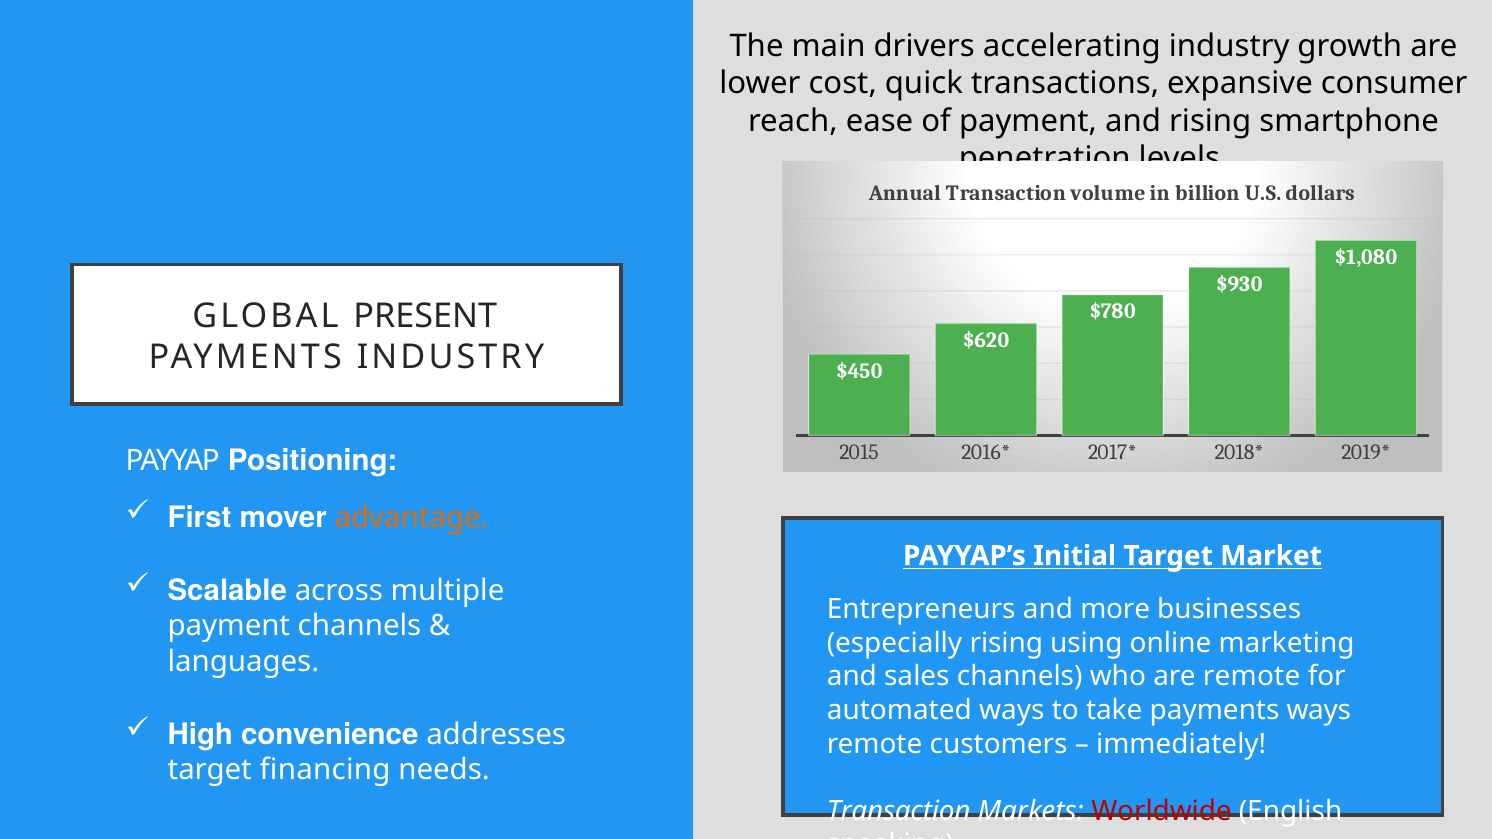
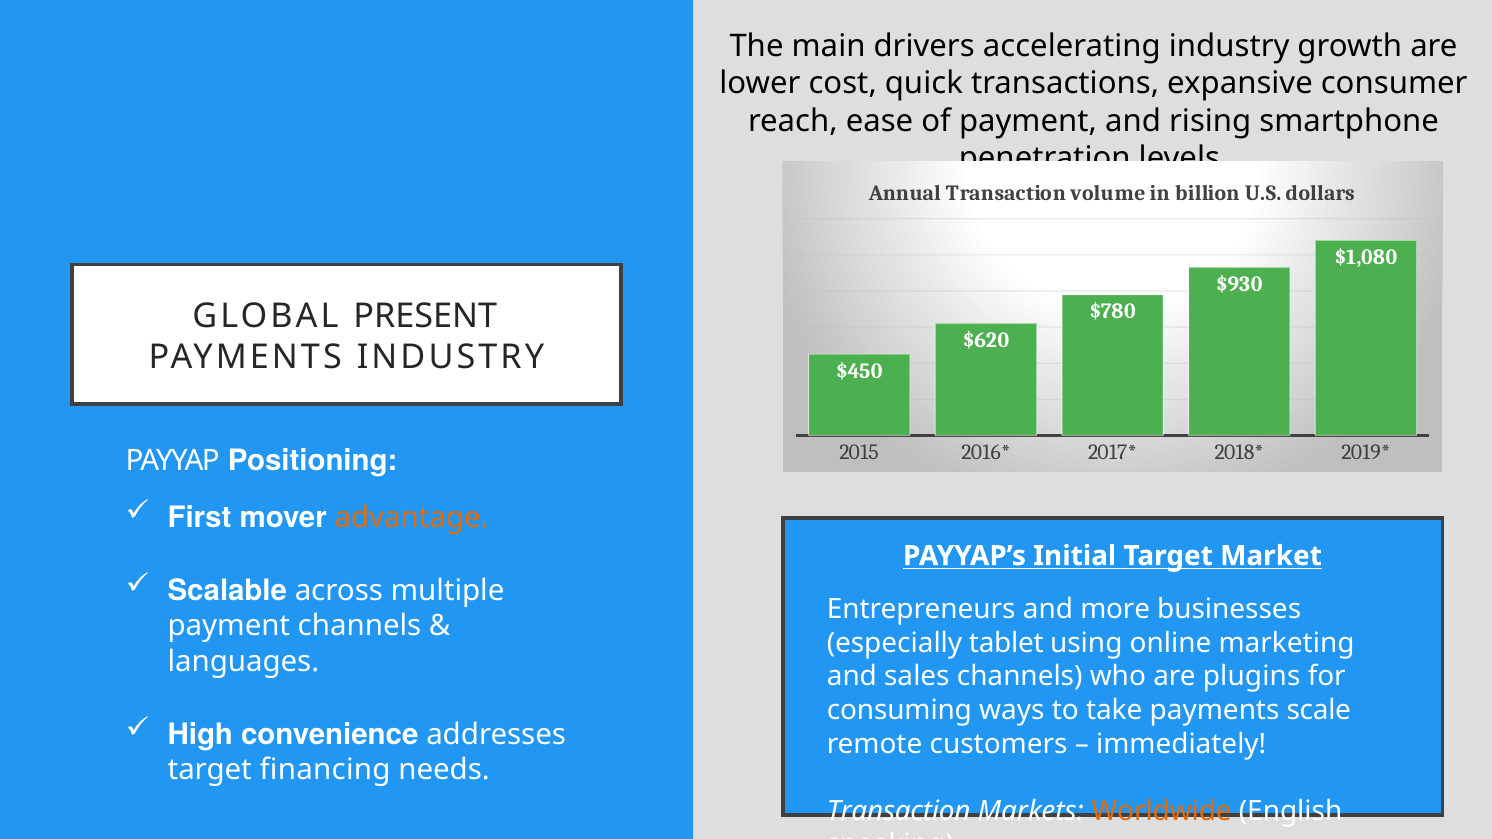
especially rising: rising -> tablet
are remote: remote -> plugins
automated: automated -> consuming
payments ways: ways -> scale
Worldwide colour: red -> orange
